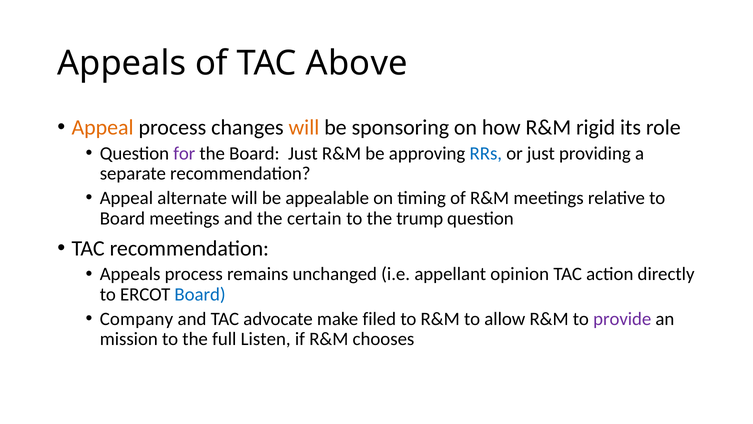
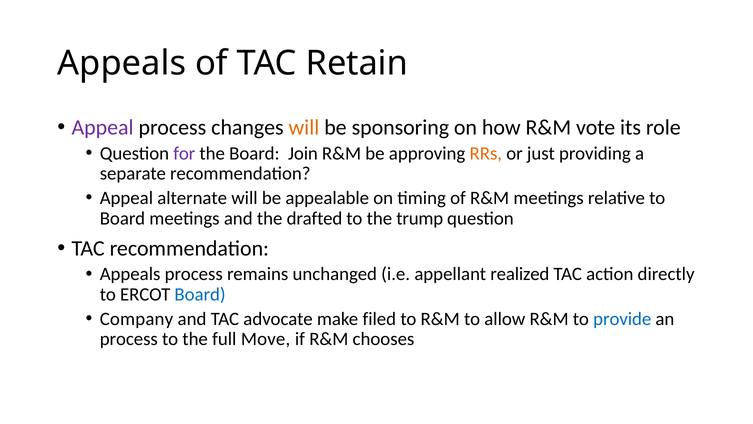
Above: Above -> Retain
Appeal at (103, 127) colour: orange -> purple
rigid: rigid -> vote
Board Just: Just -> Join
RRs colour: blue -> orange
certain: certain -> drafted
opinion: opinion -> realized
provide colour: purple -> blue
mission at (129, 339): mission -> process
Listen: Listen -> Move
